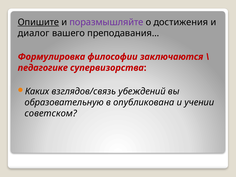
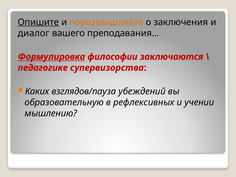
поразмышляйте colour: purple -> orange
достижения: достижения -> заключения
Формулировка underline: none -> present
взглядов/связь: взглядов/связь -> взглядов/пауза
опубликована: опубликована -> рефлексивных
советском: советском -> мышлению
